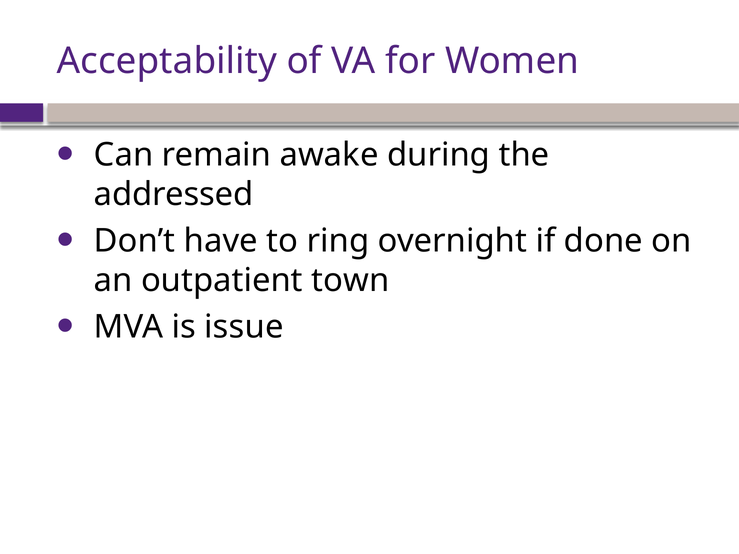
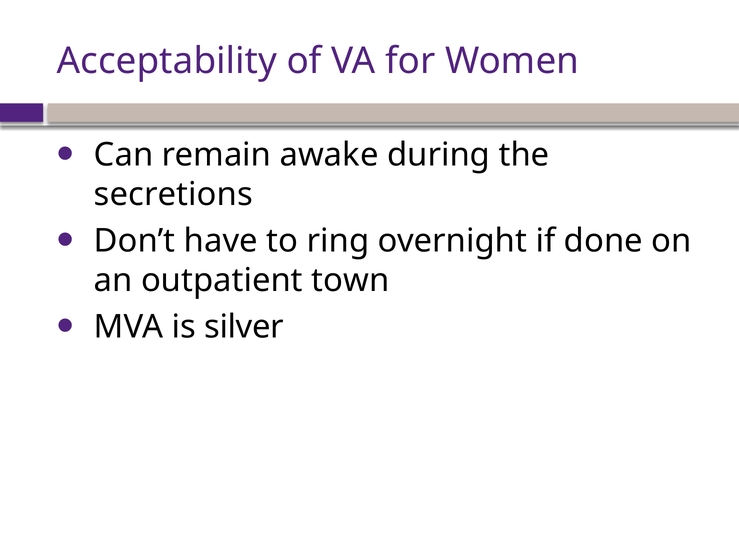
addressed: addressed -> secretions
issue: issue -> silver
